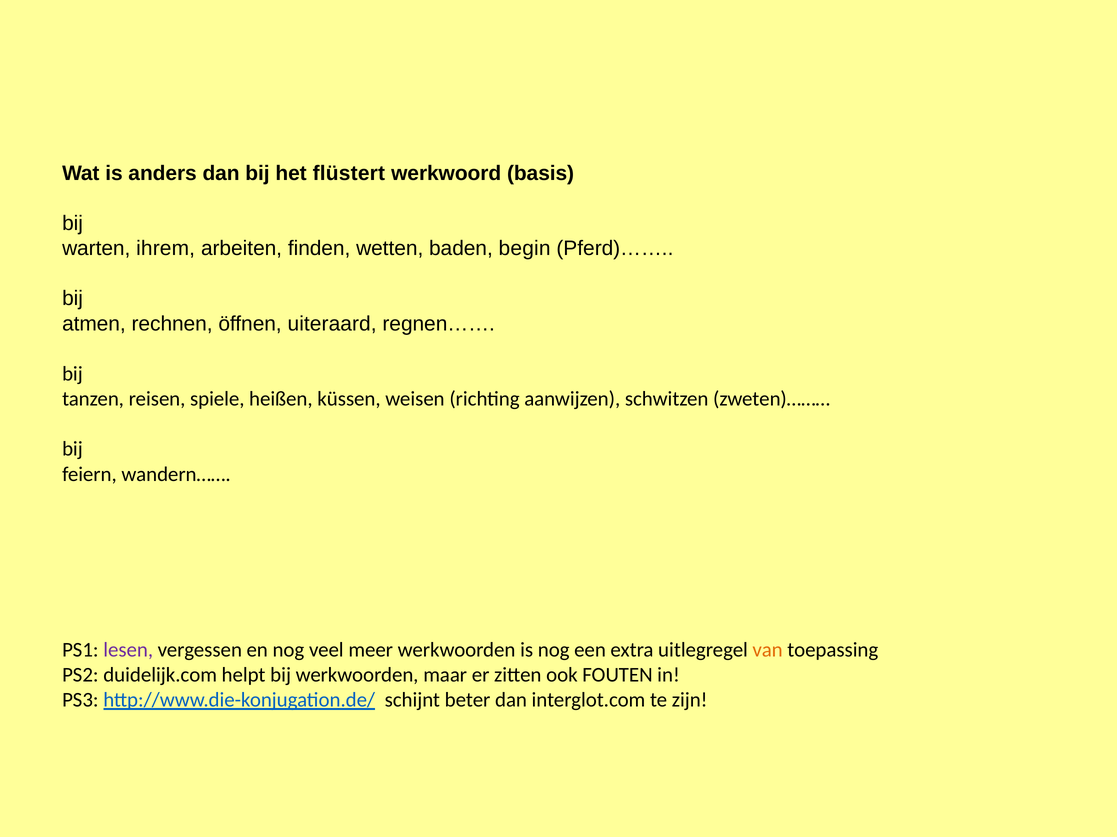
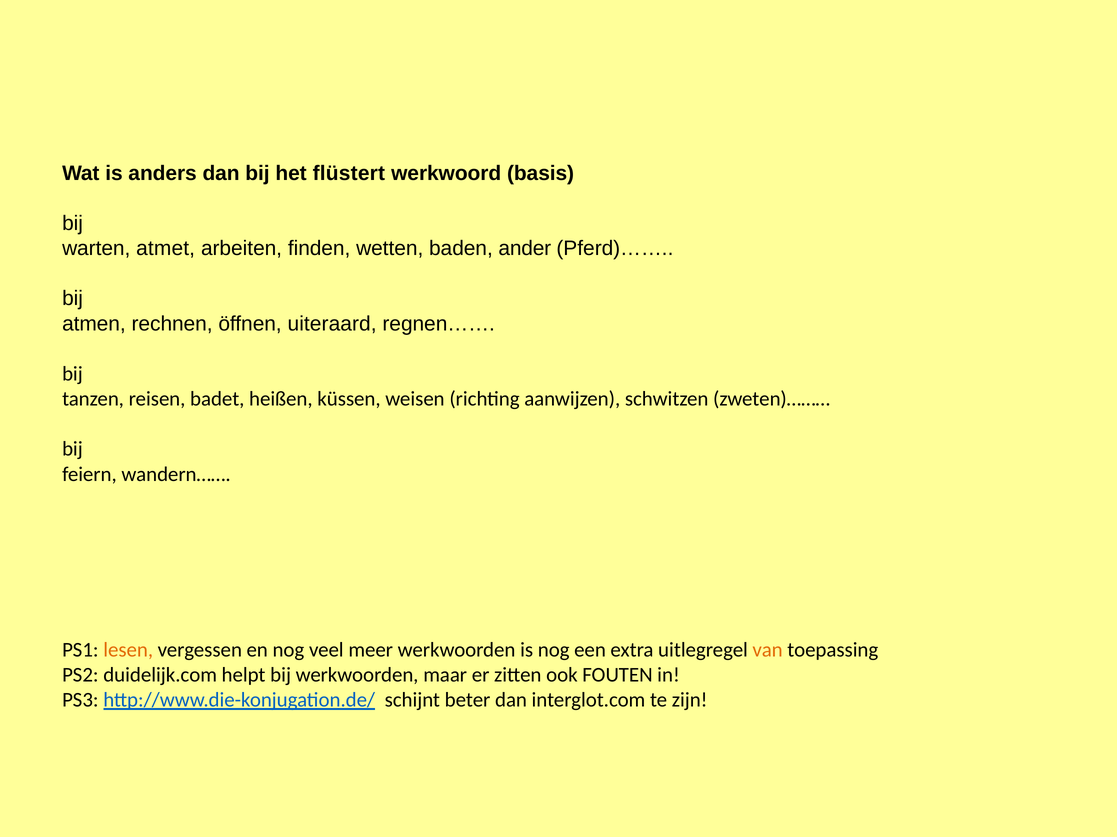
ihrem: ihrem -> atmet
begin: begin -> ander
spiele: spiele -> badet
lesen colour: purple -> orange
